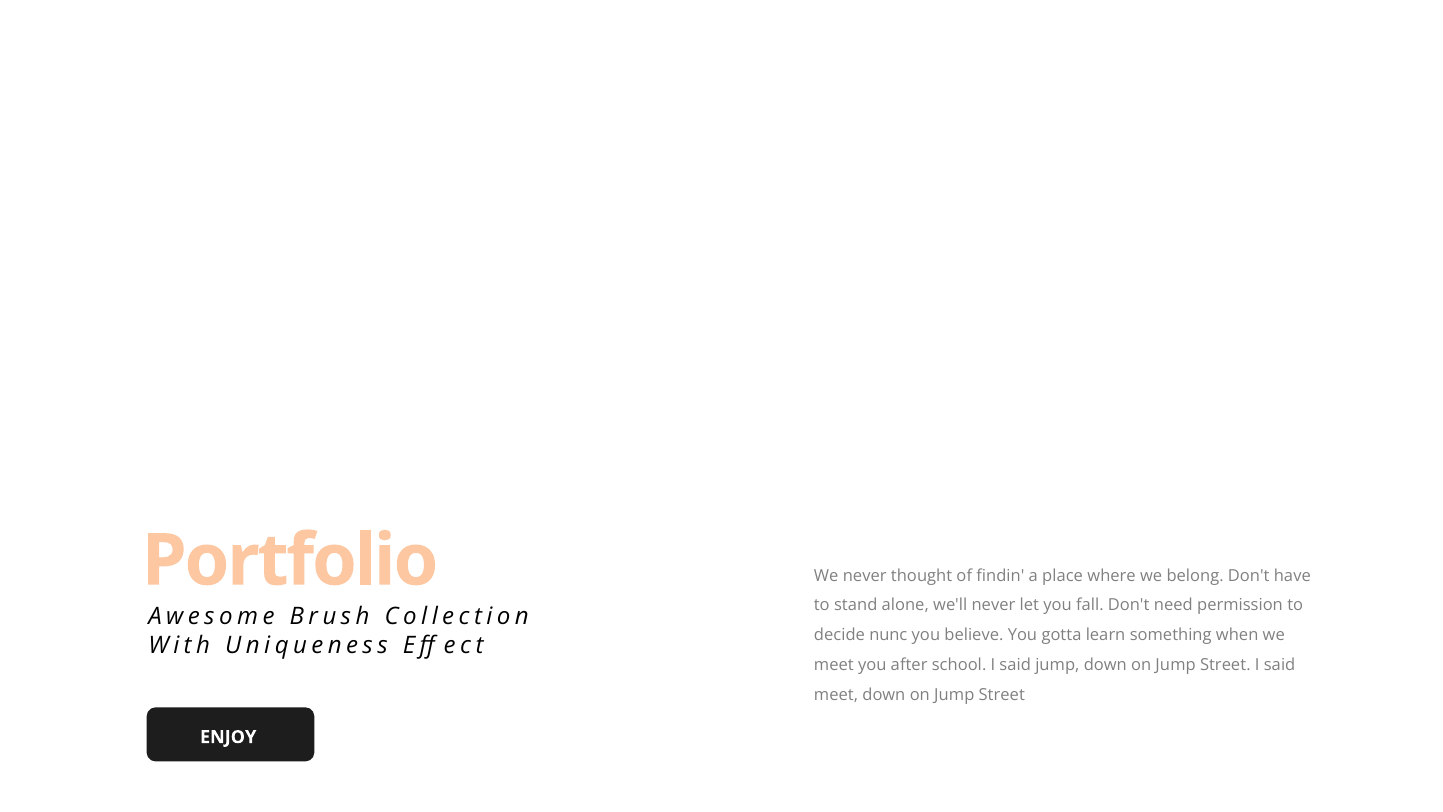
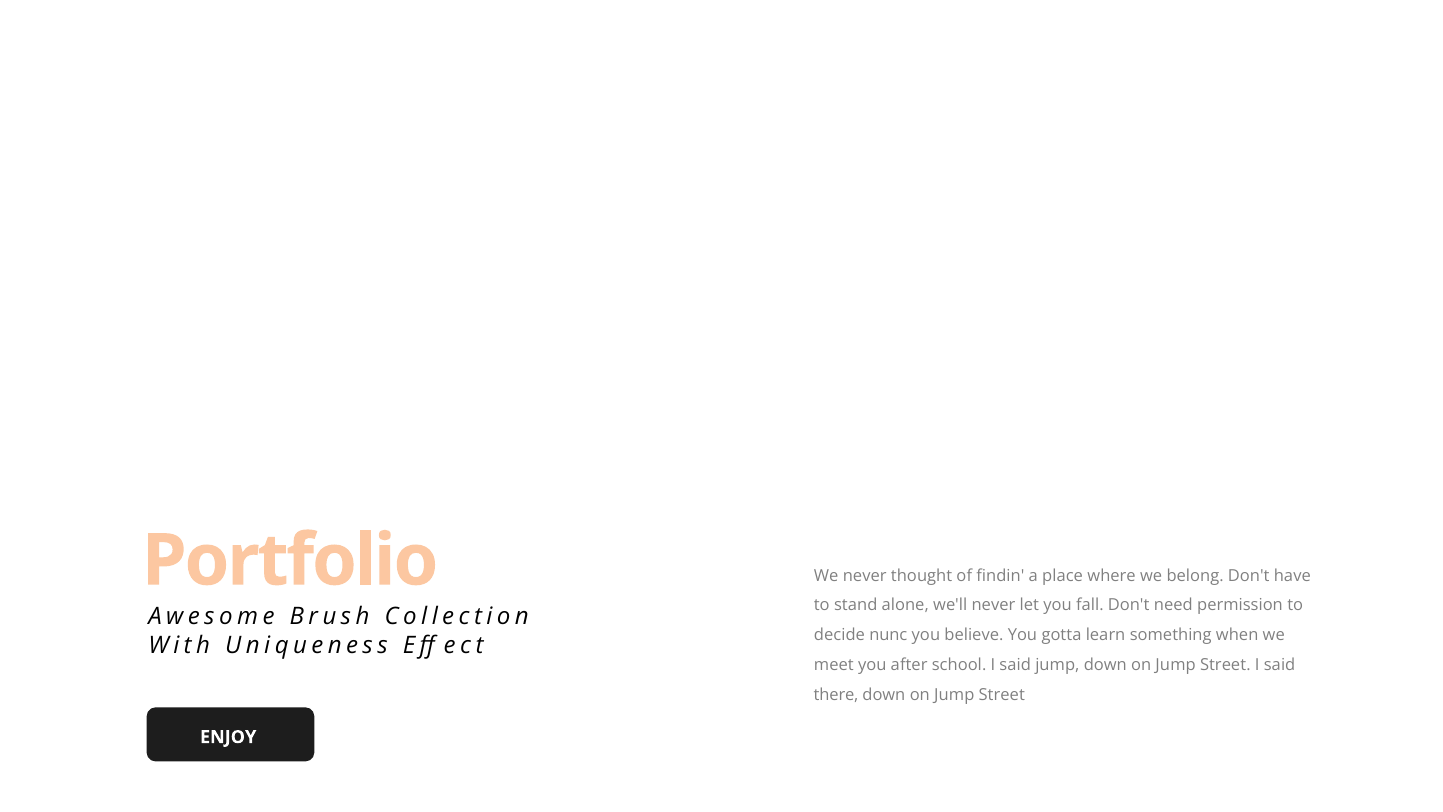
meet at (836, 694): meet -> there
